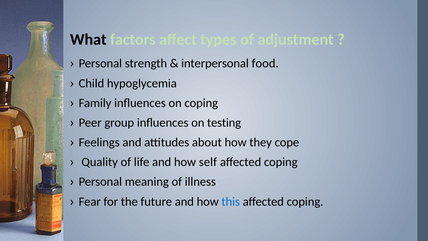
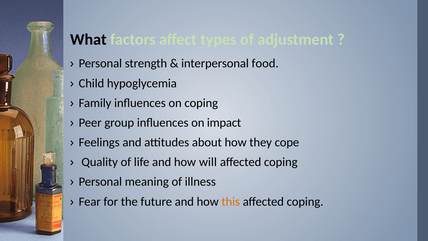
testing: testing -> impact
self: self -> will
this colour: blue -> orange
